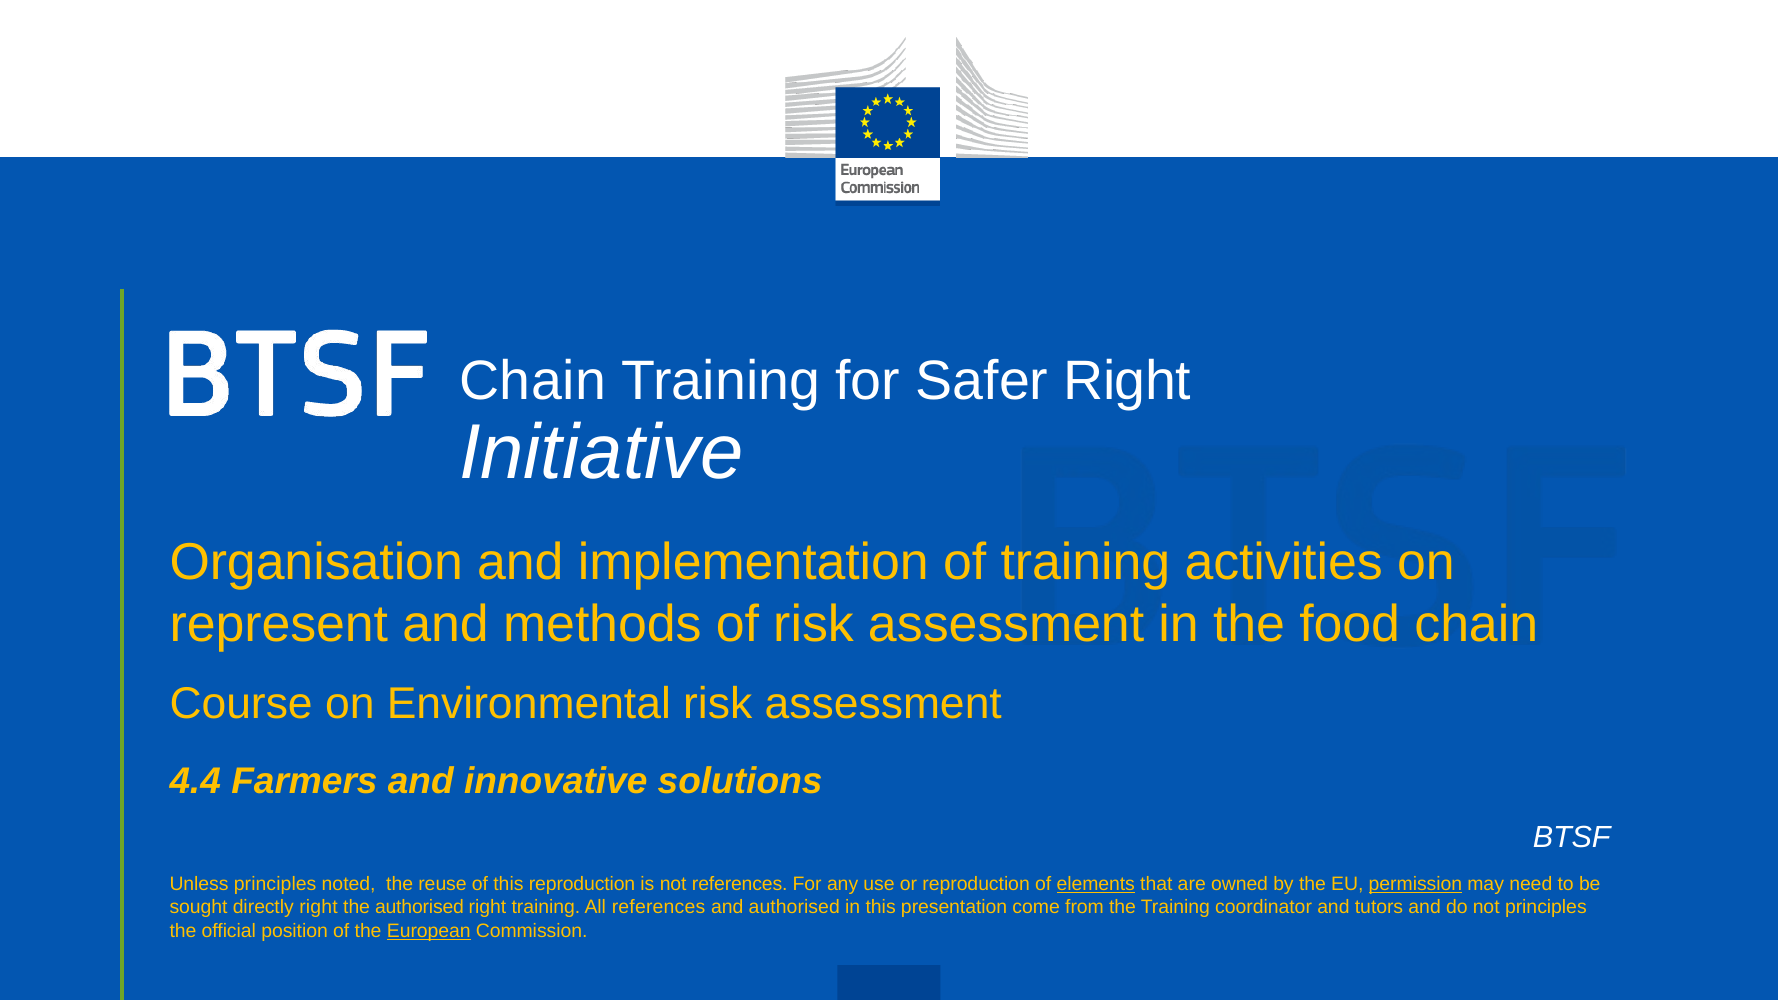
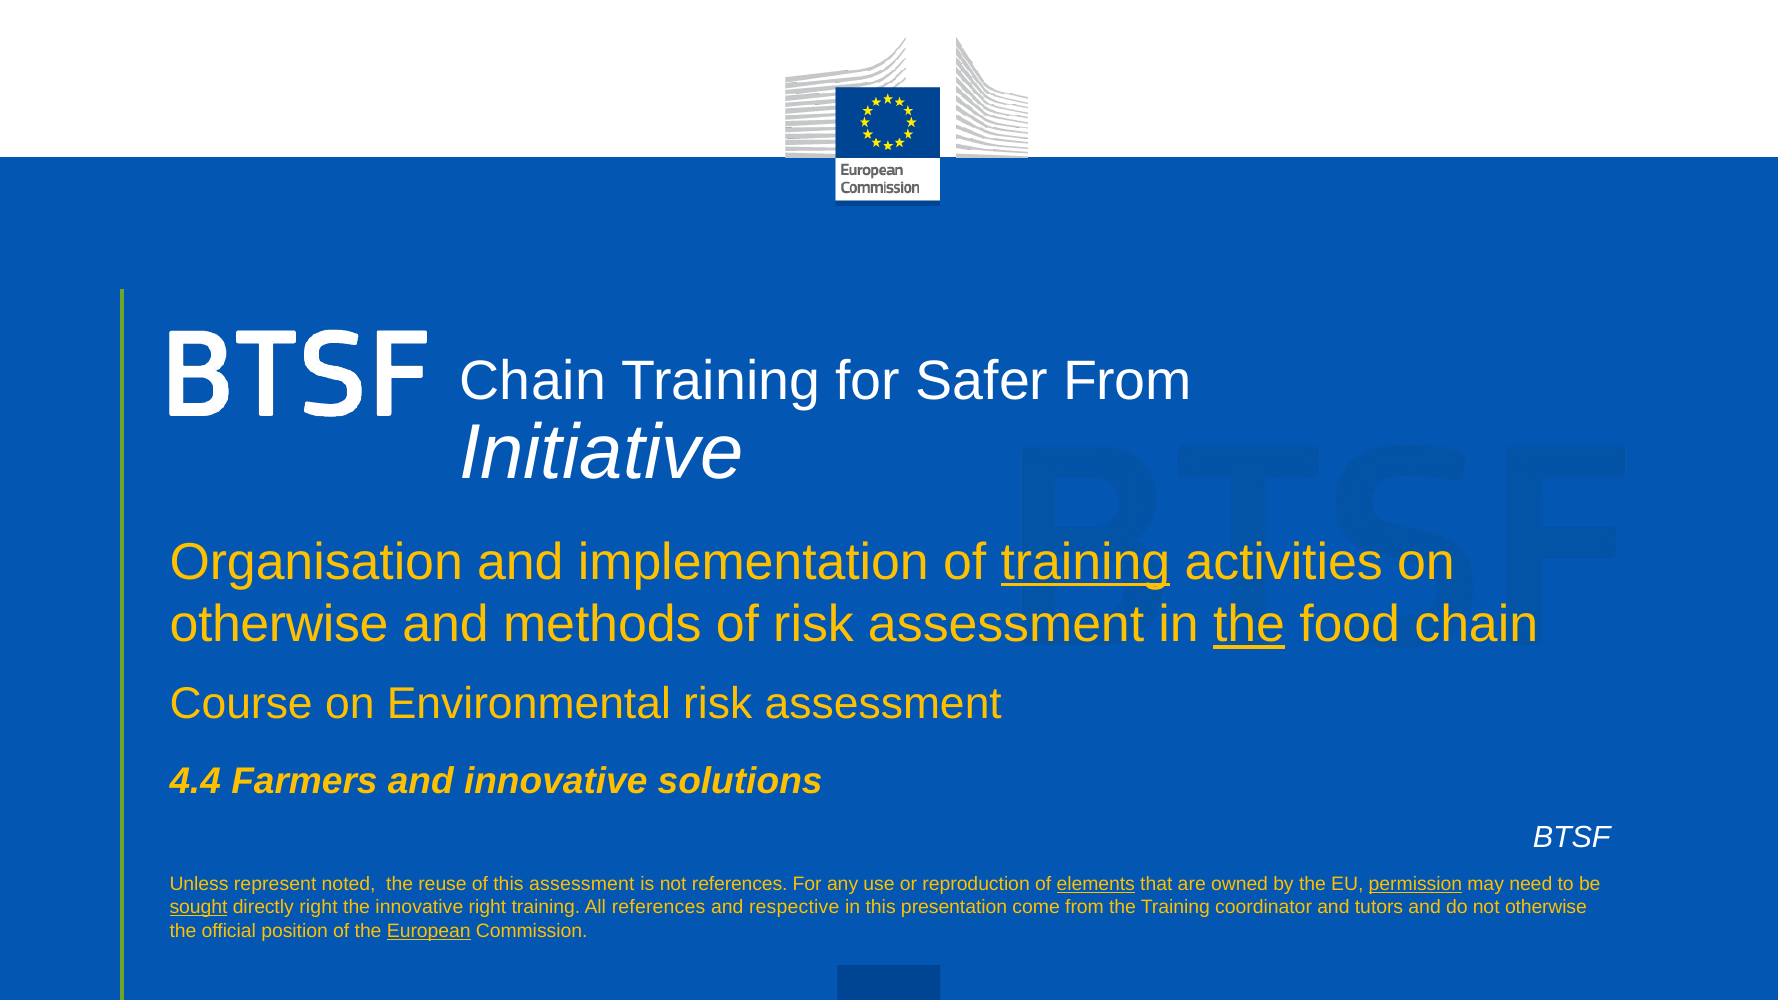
Safer Right: Right -> From
training at (1085, 562) underline: none -> present
represent at (279, 625): represent -> otherwise
the at (1249, 625) underline: none -> present
Unless principles: principles -> represent
this reproduction: reproduction -> assessment
sought underline: none -> present
the authorised: authorised -> innovative
and authorised: authorised -> respective
not principles: principles -> otherwise
